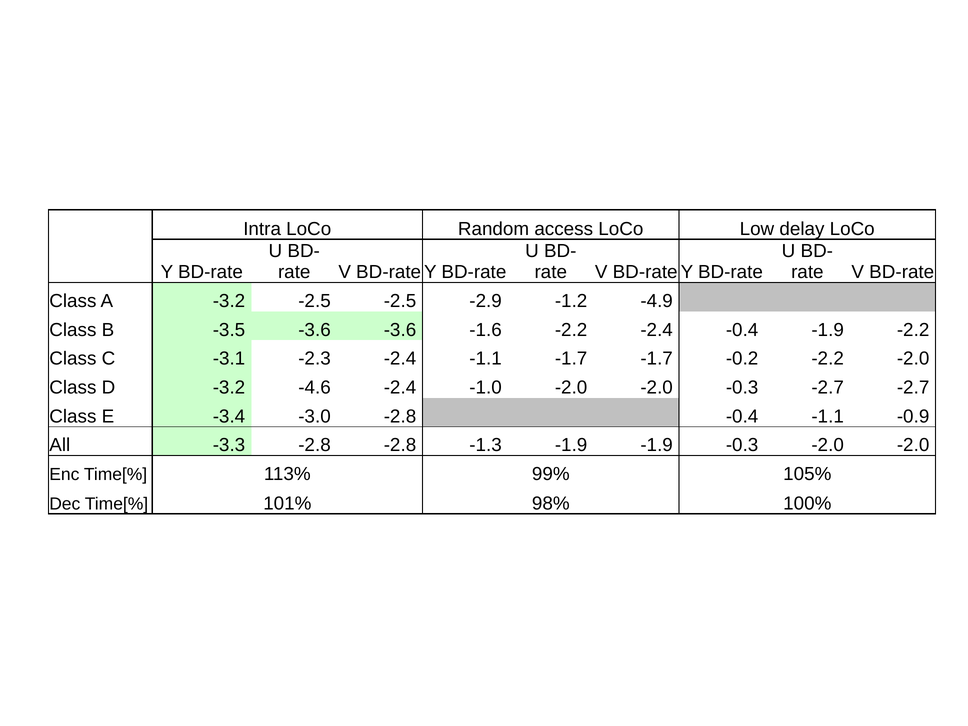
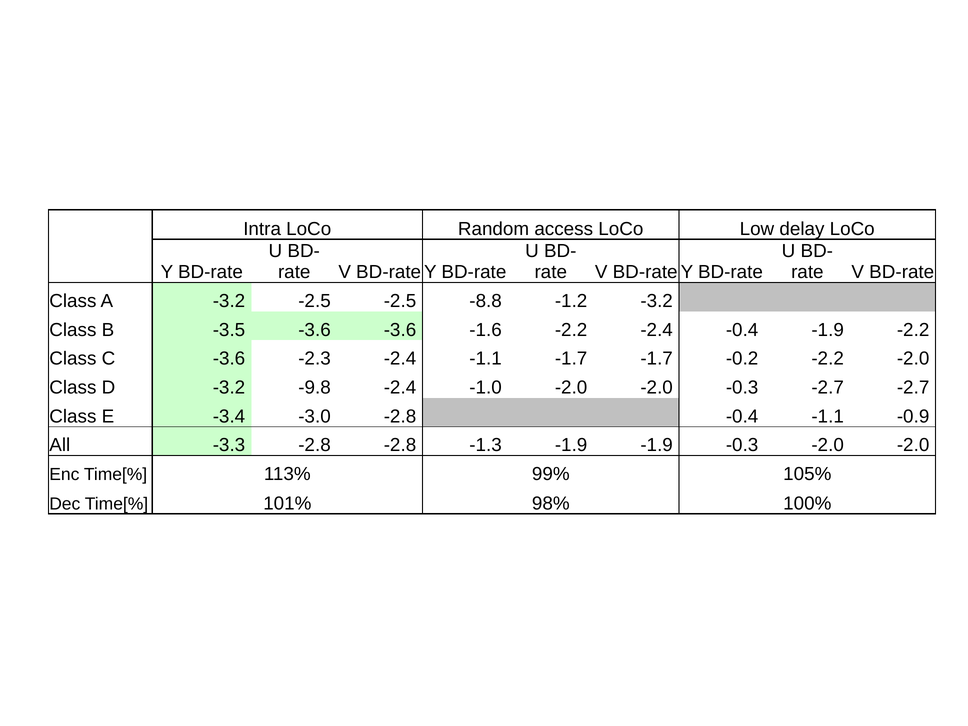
-2.9: -2.9 -> -8.8
-1.2 -4.9: -4.9 -> -3.2
C -3.1: -3.1 -> -3.6
-4.6: -4.6 -> -9.8
